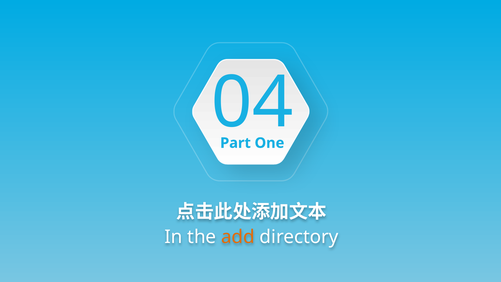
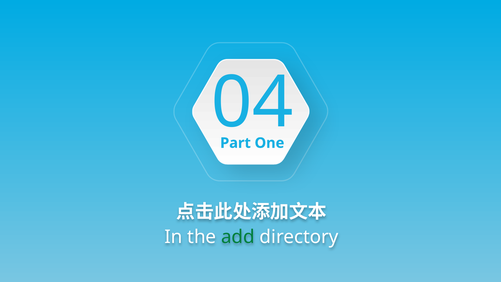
add colour: orange -> green
